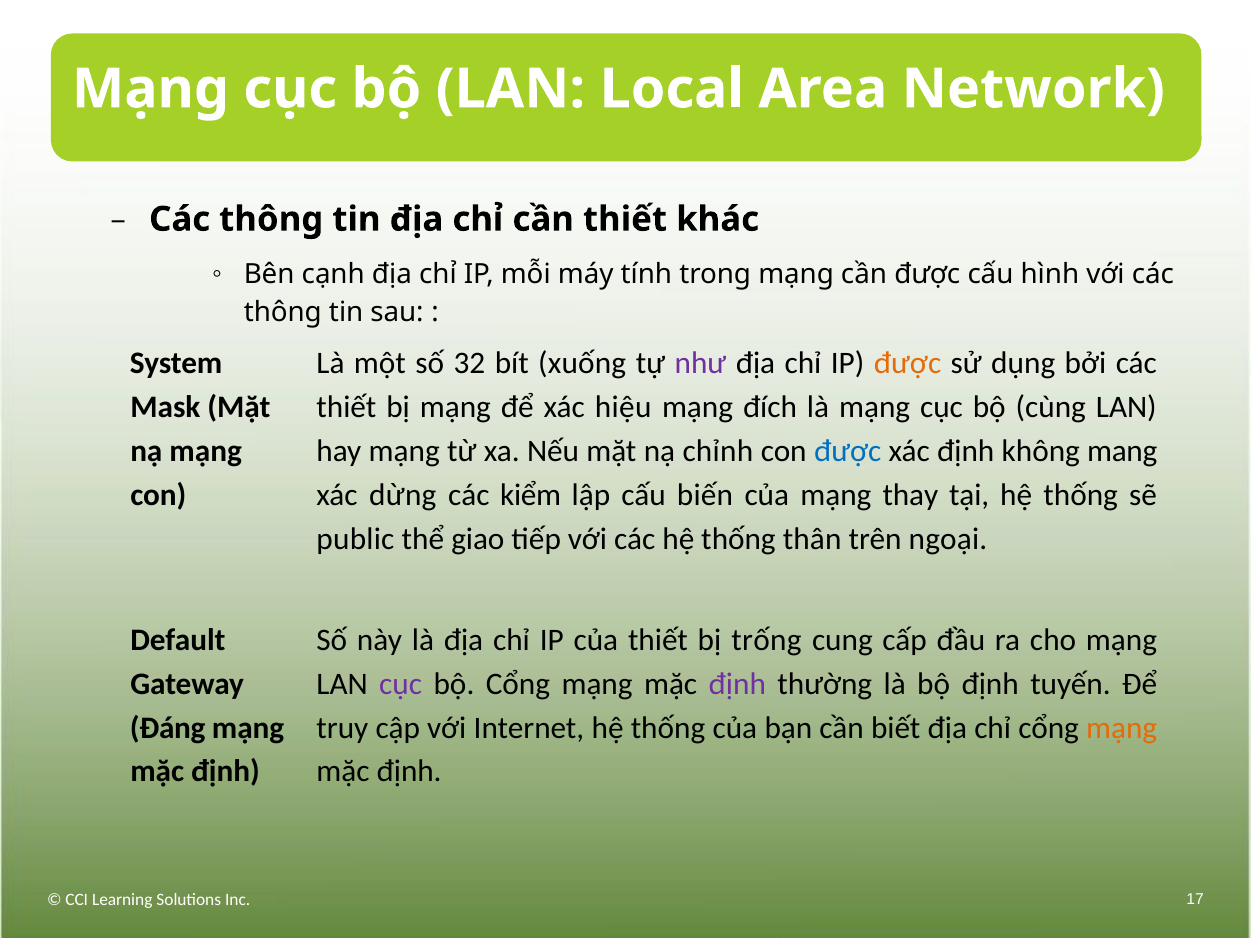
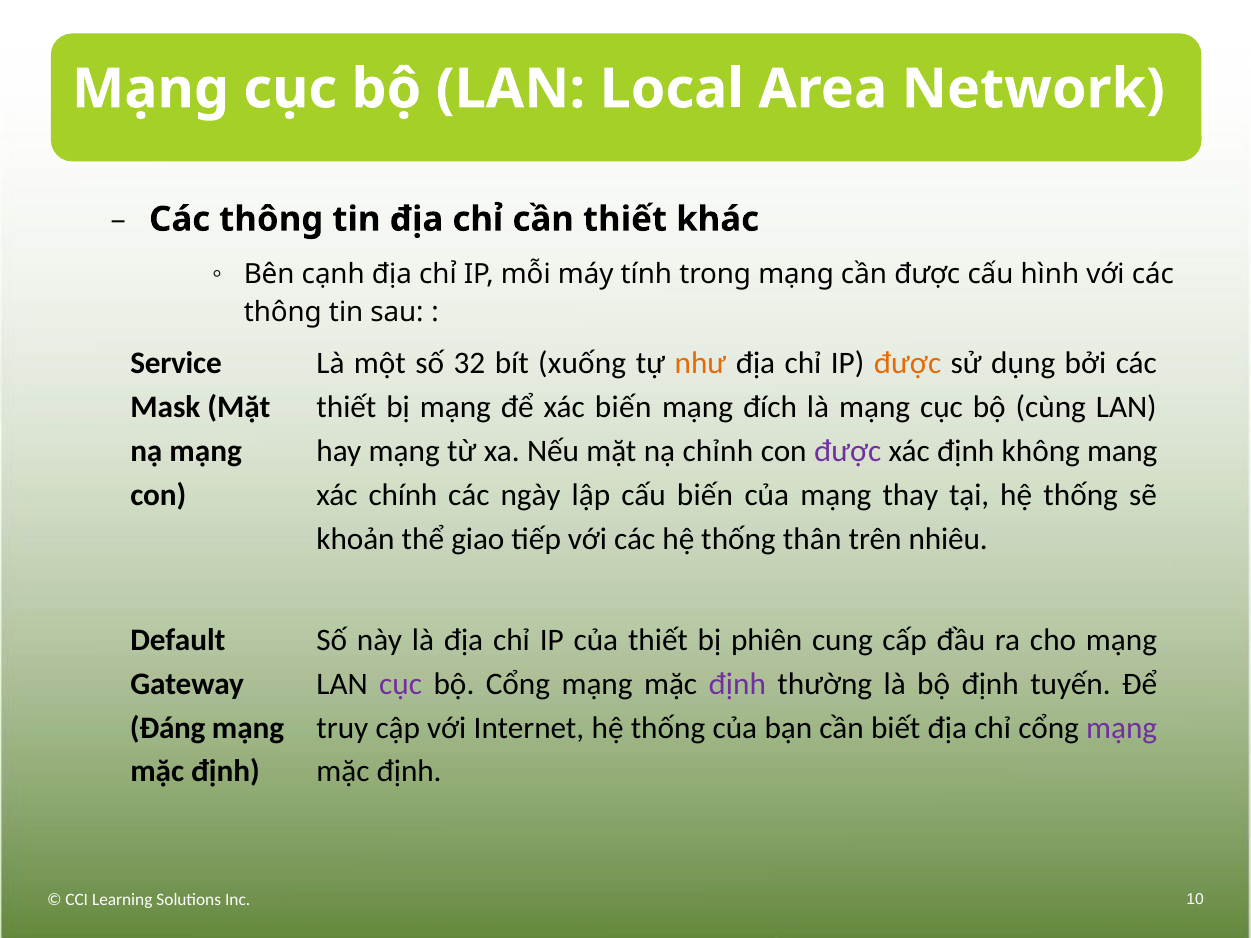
System: System -> Service
như colour: purple -> orange
xác hiệu: hiệu -> biến
được at (848, 451) colour: blue -> purple
dừng: dừng -> chính
kiểm: kiểm -> ngày
public: public -> khoản
ngoại: ngoại -> nhiêu
trống: trống -> phiên
mạng at (1122, 728) colour: orange -> purple
17: 17 -> 10
